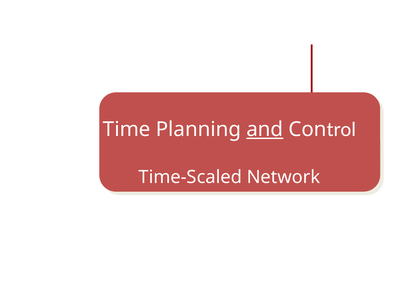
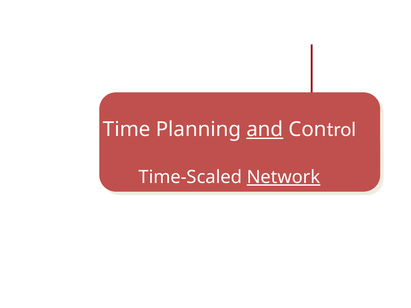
Network underline: none -> present
